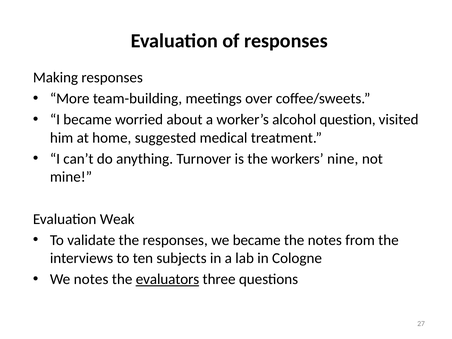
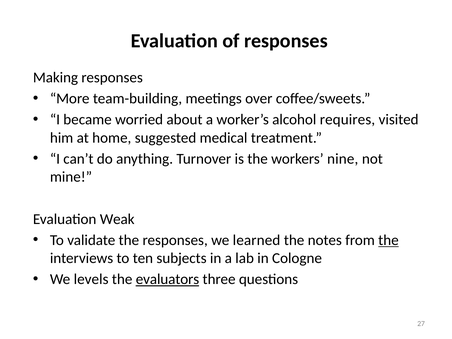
question: question -> requires
we became: became -> learned
the at (388, 240) underline: none -> present
We notes: notes -> levels
